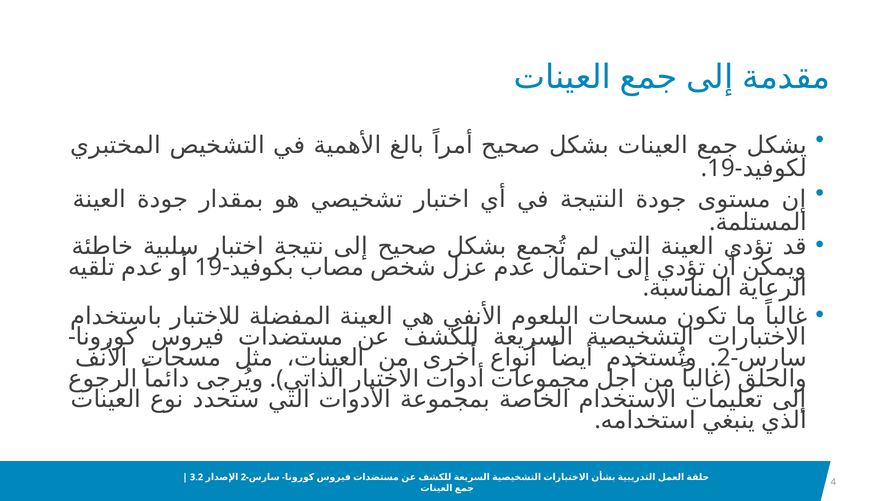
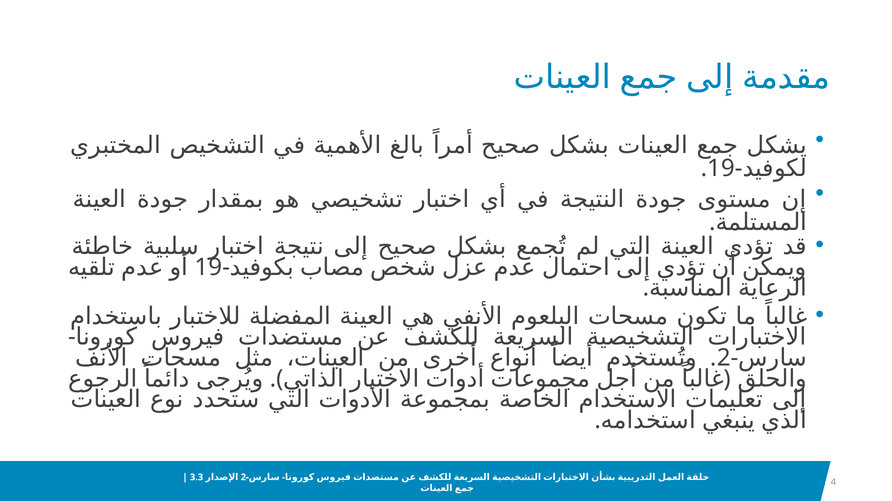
3.2: 3.2 -> 3.3
